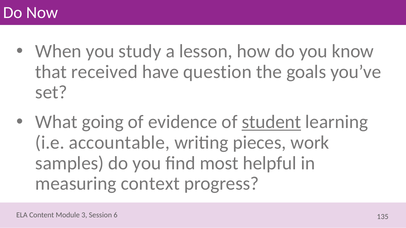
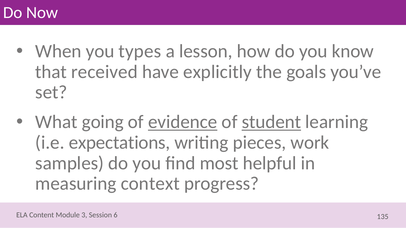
study: study -> types
question: question -> explicitly
evidence underline: none -> present
accountable: accountable -> expectations
